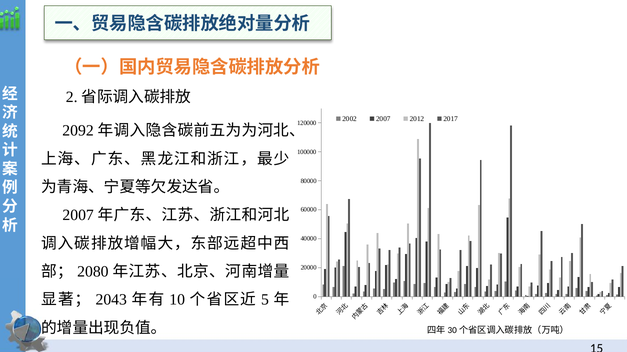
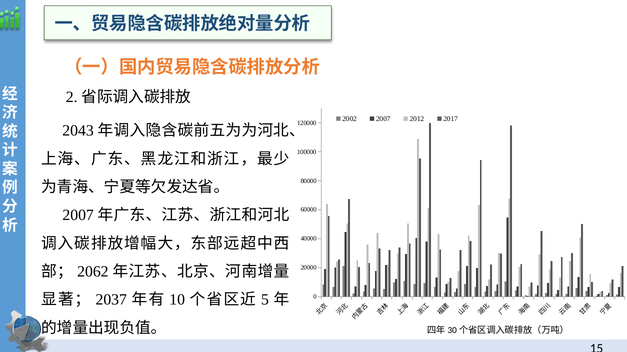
2092: 2092 -> 2043
2080: 2080 -> 2062
2043: 2043 -> 2037
